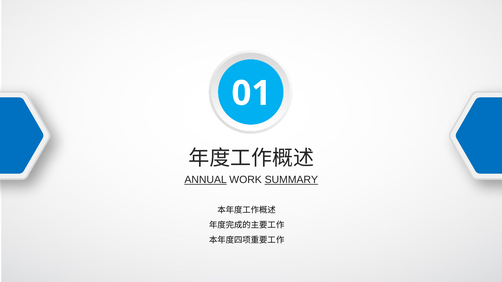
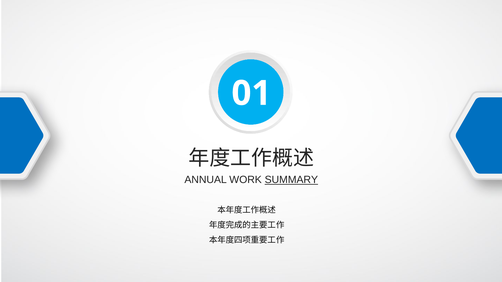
ANNUAL underline: present -> none
